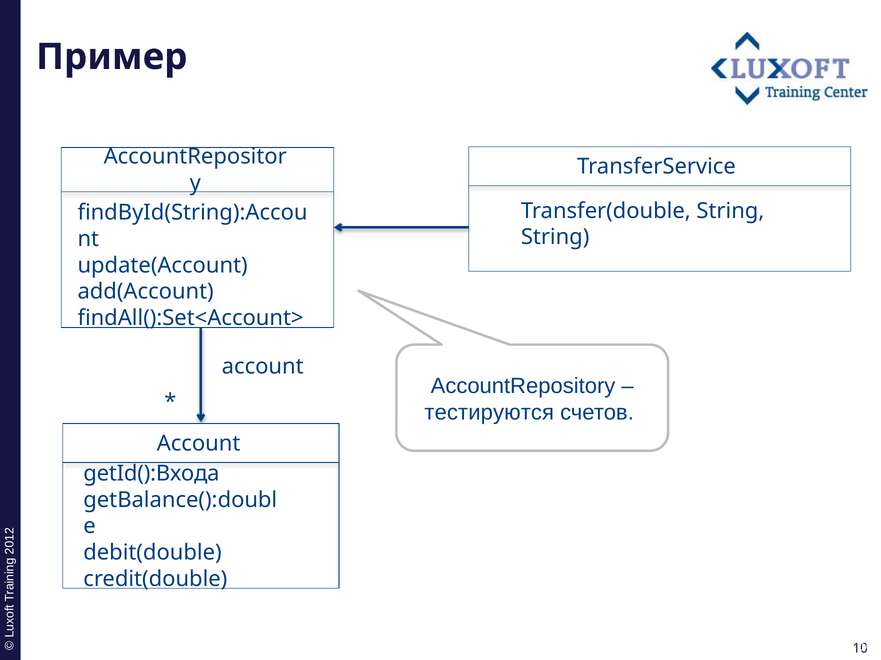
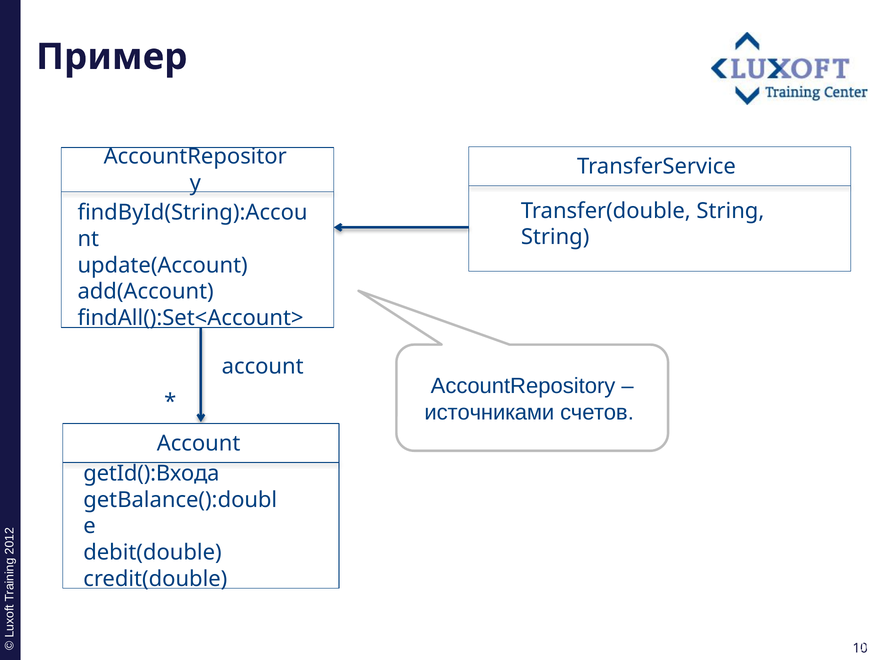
тестируются: тестируются -> источниками
